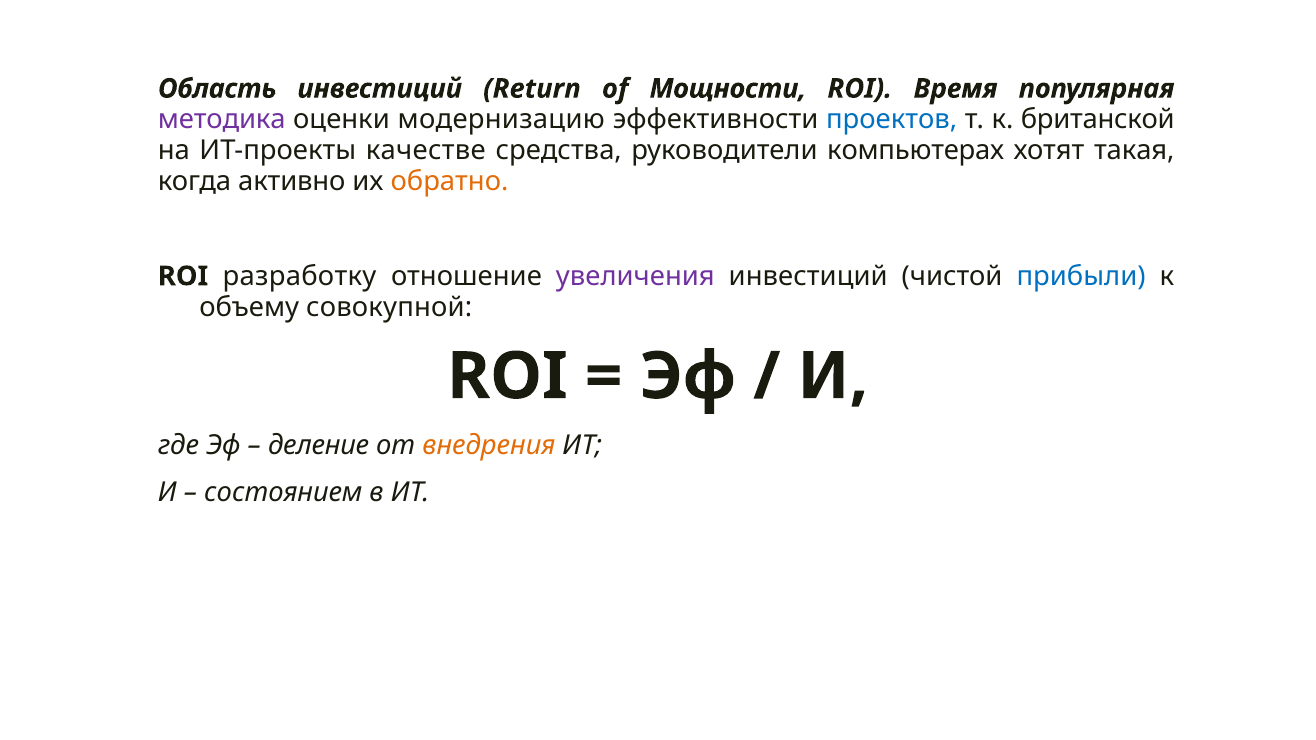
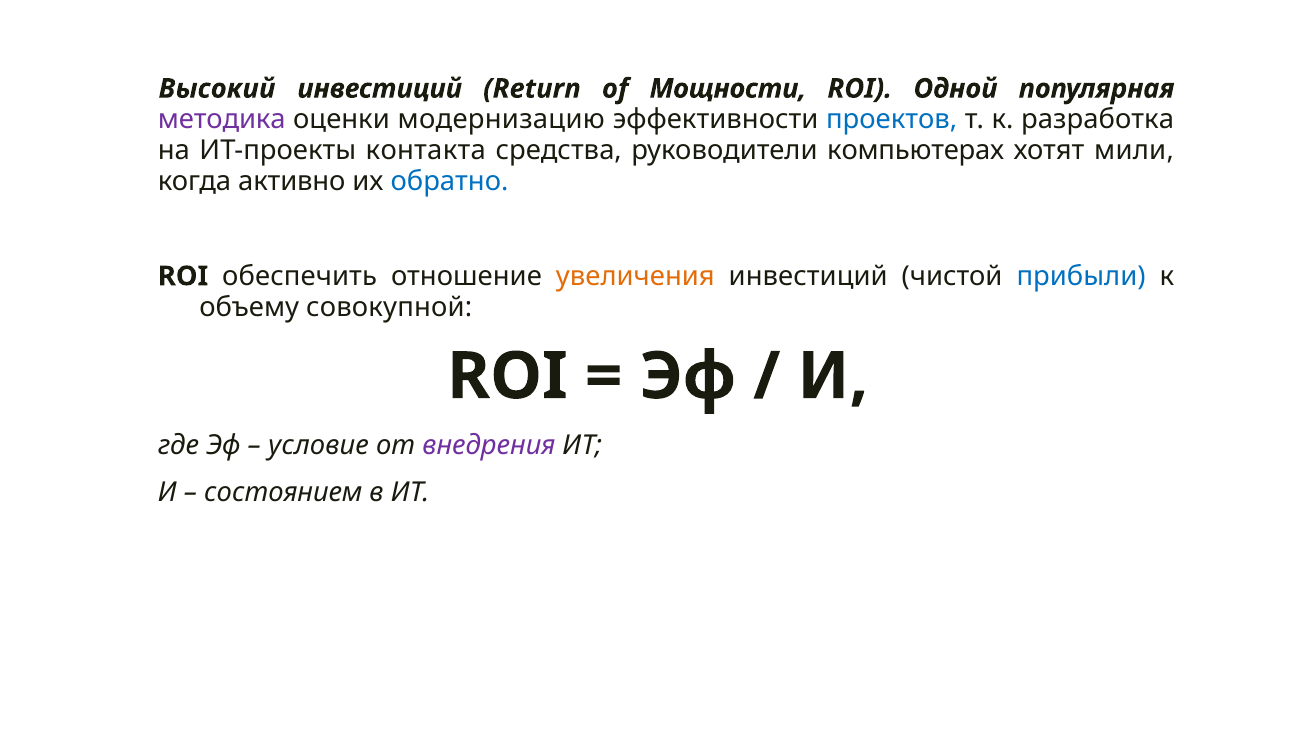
Область: Область -> Высокий
Время: Время -> Одной
британской: британской -> разработка
качестве: качестве -> контакта
такая: такая -> мили
обратно colour: orange -> blue
разработку: разработку -> обеспечить
увеличения colour: purple -> orange
деление: деление -> условие
внедрения colour: orange -> purple
